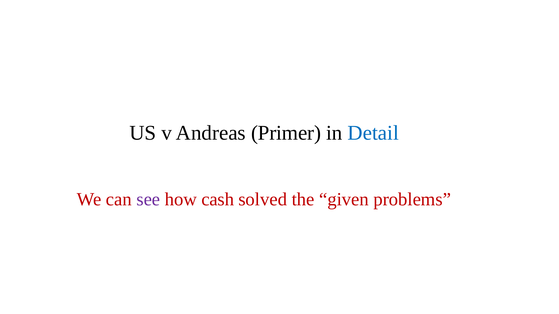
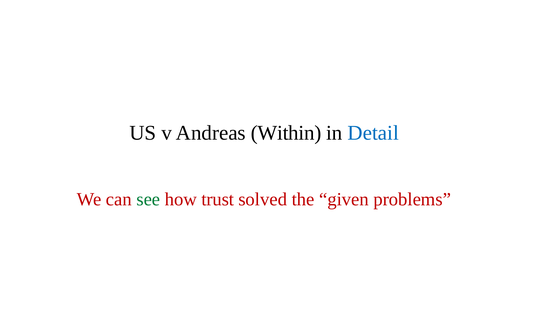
Primer: Primer -> Within
see colour: purple -> green
cash: cash -> trust
